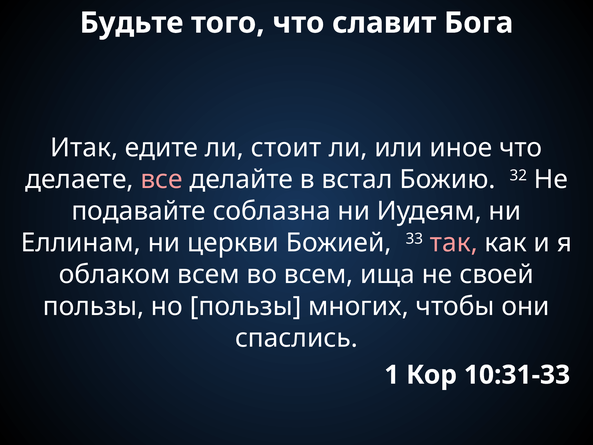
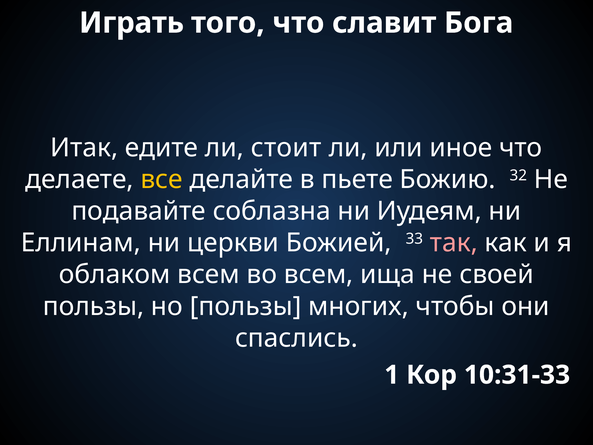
Будьте: Будьте -> Играть
все colour: pink -> yellow
встал: встал -> пьете
